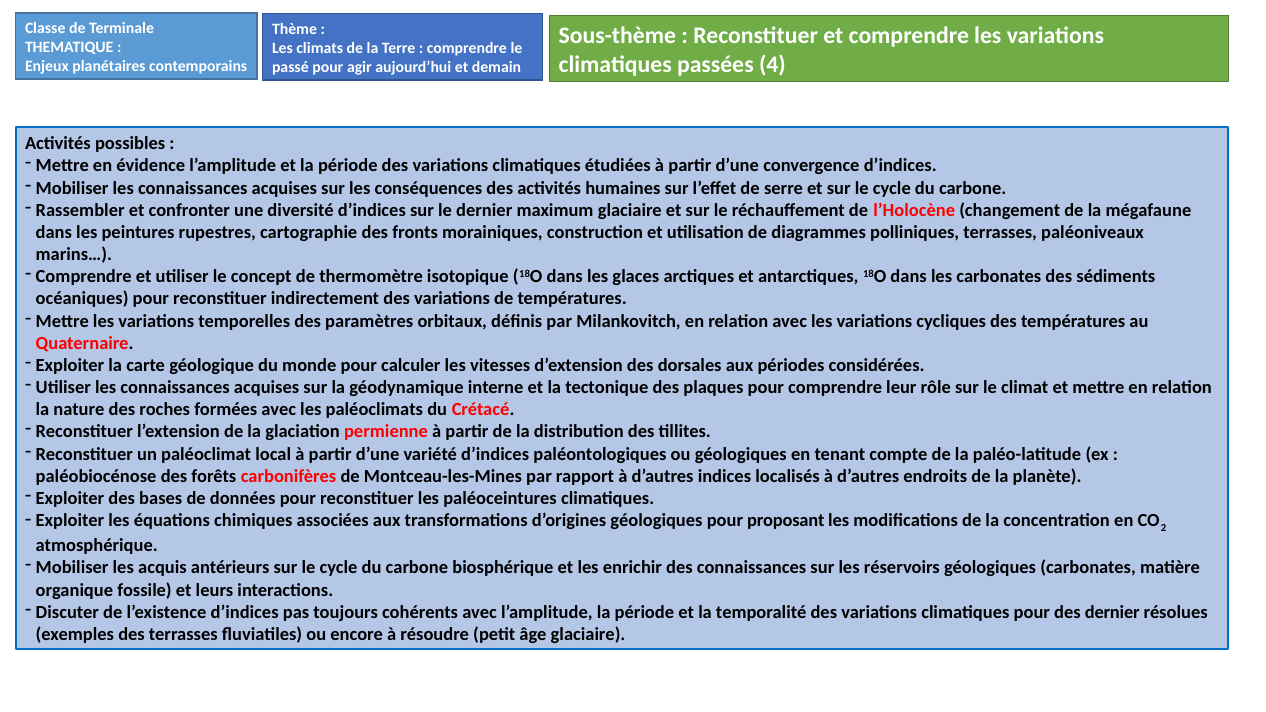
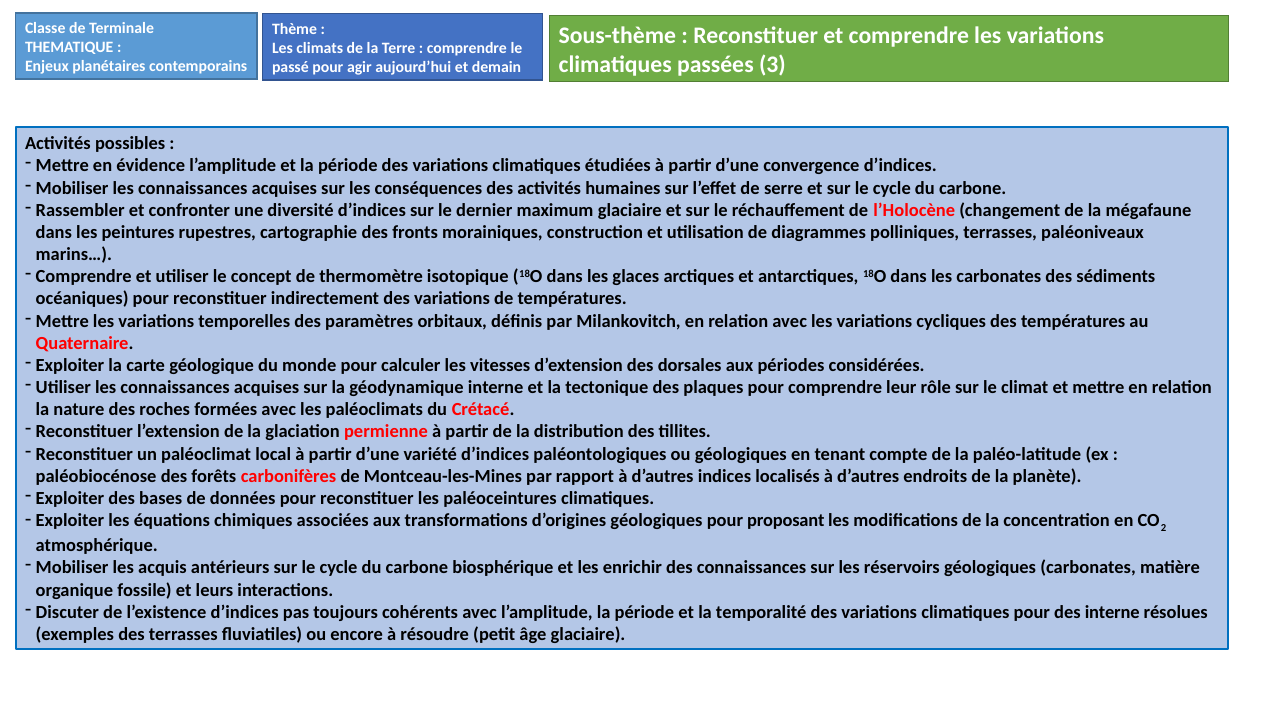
4: 4 -> 3
des dernier: dernier -> interne
